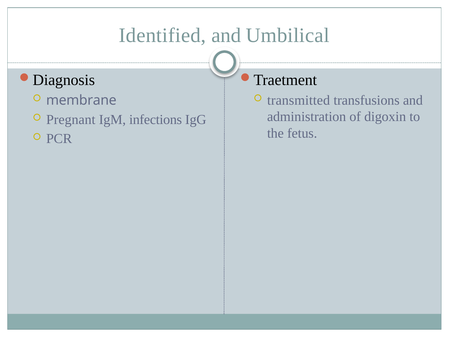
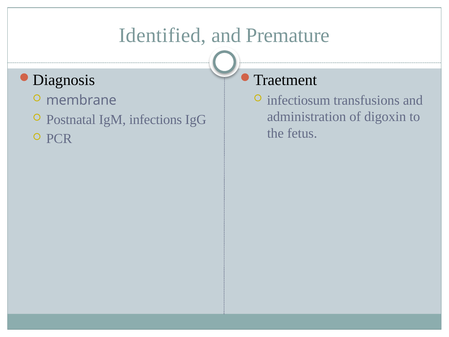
Umbilical: Umbilical -> Premature
transmitted: transmitted -> infectiosum
Pregnant: Pregnant -> Postnatal
